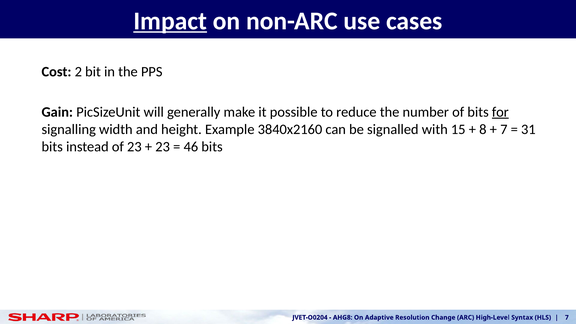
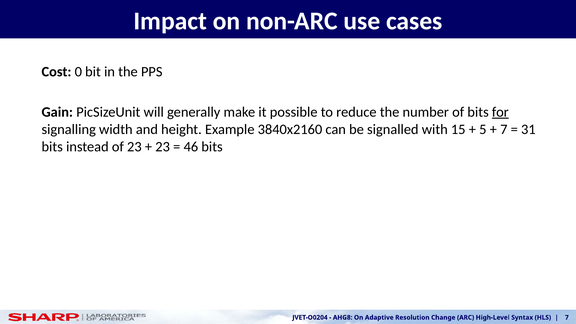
Impact underline: present -> none
2: 2 -> 0
8: 8 -> 5
